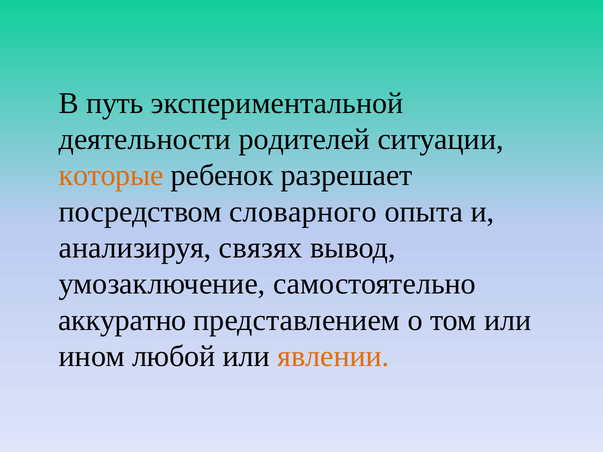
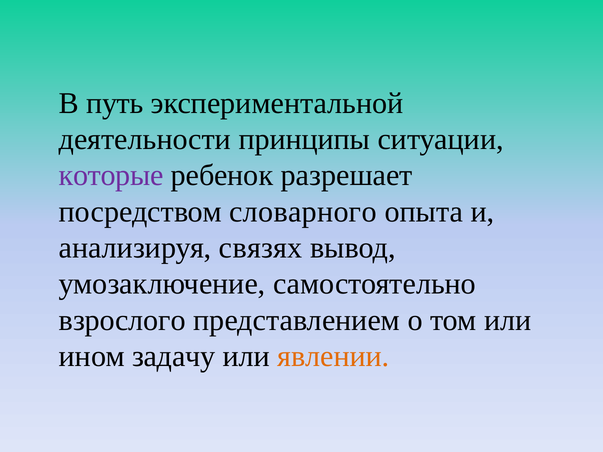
родителей: родителей -> принципы
которые colour: orange -> purple
аккуратно: аккуратно -> взрослого
любой: любой -> задачу
